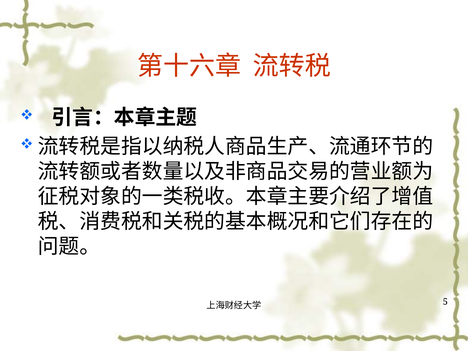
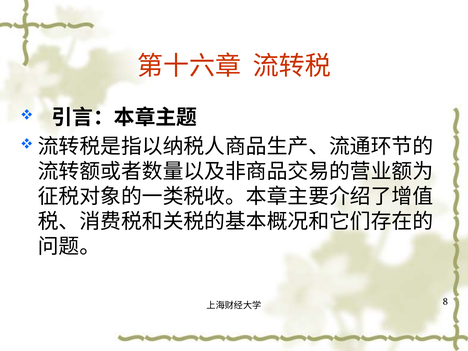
5: 5 -> 8
